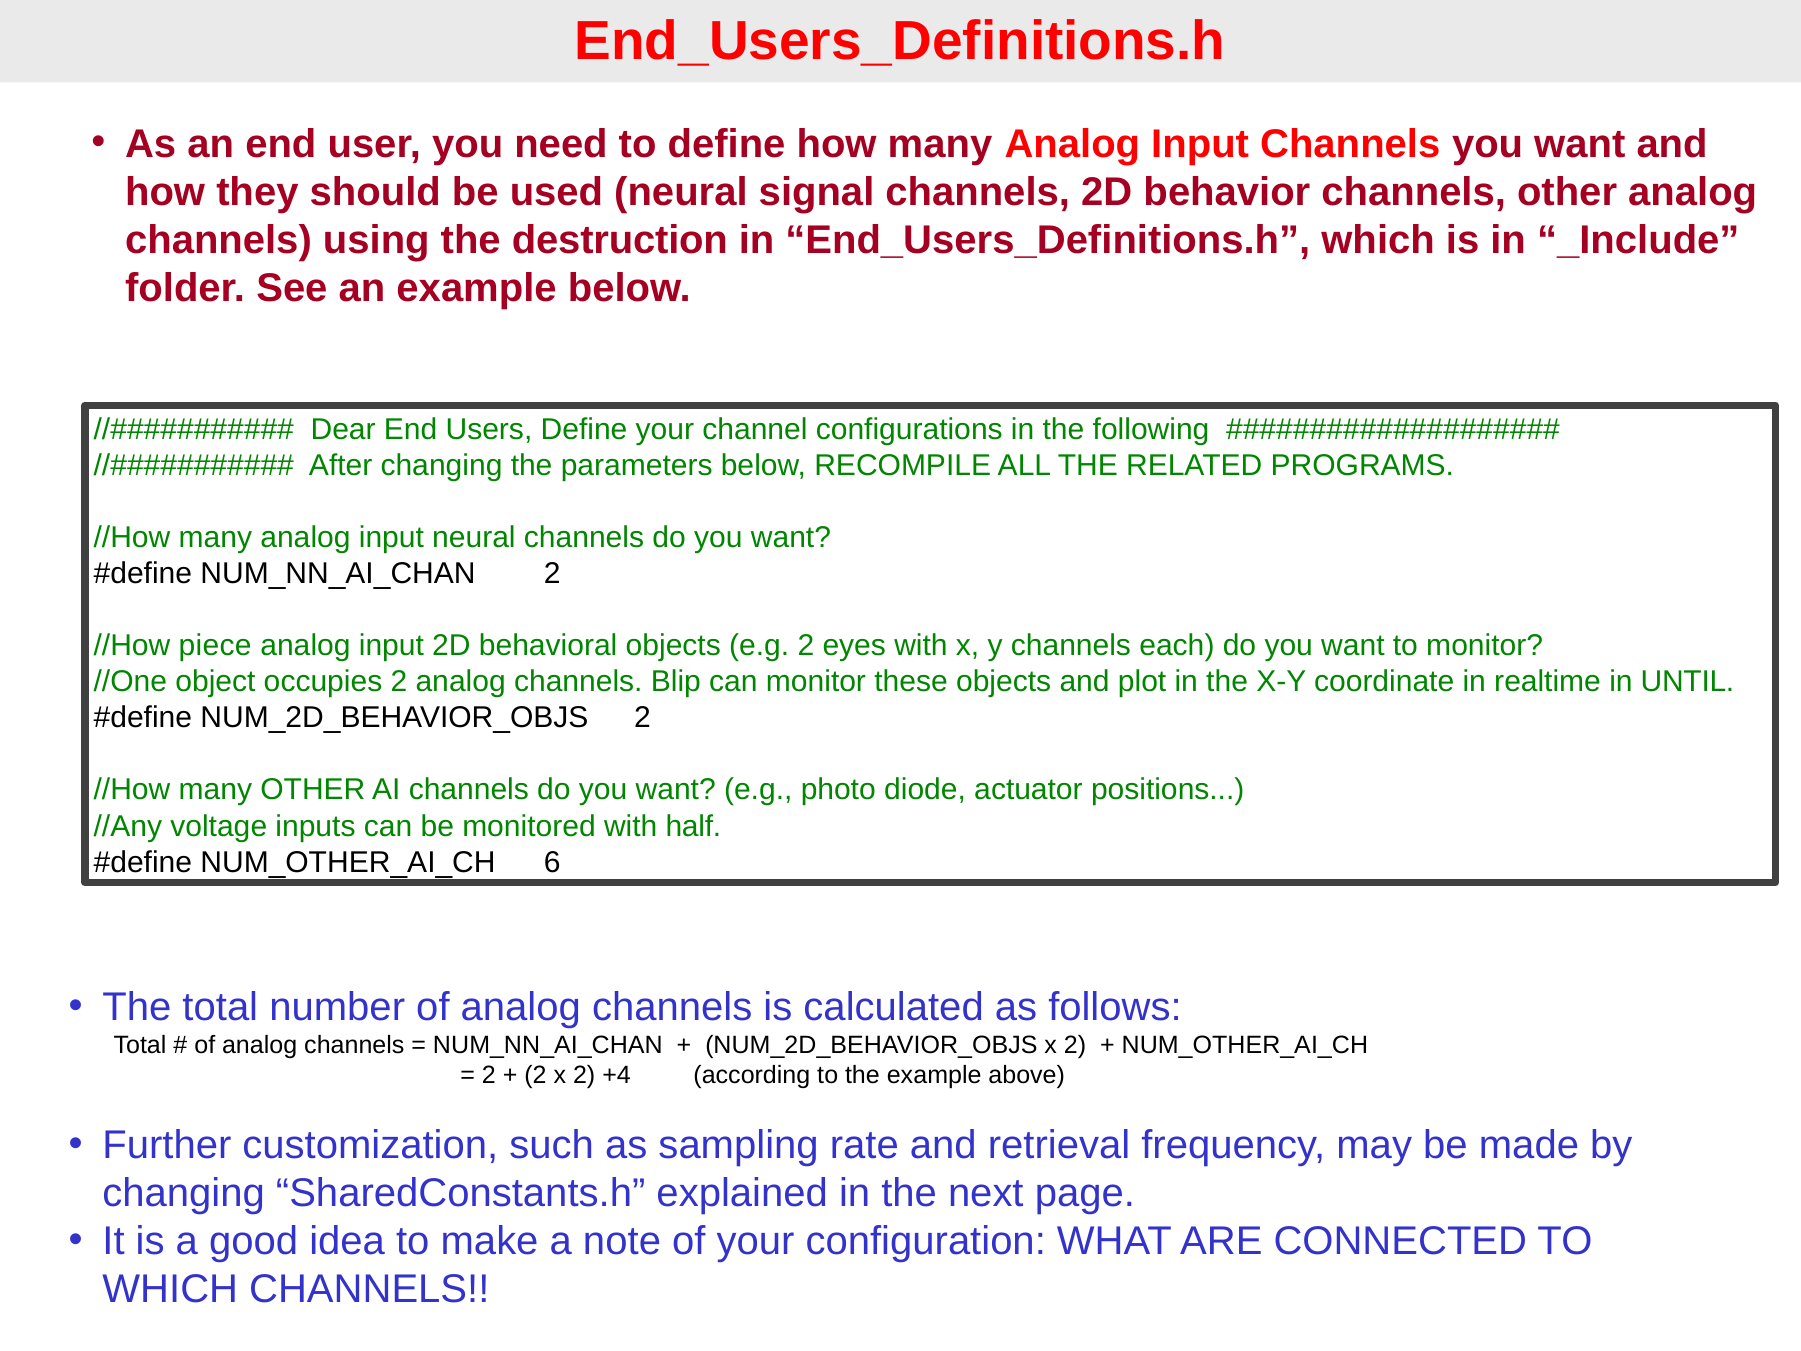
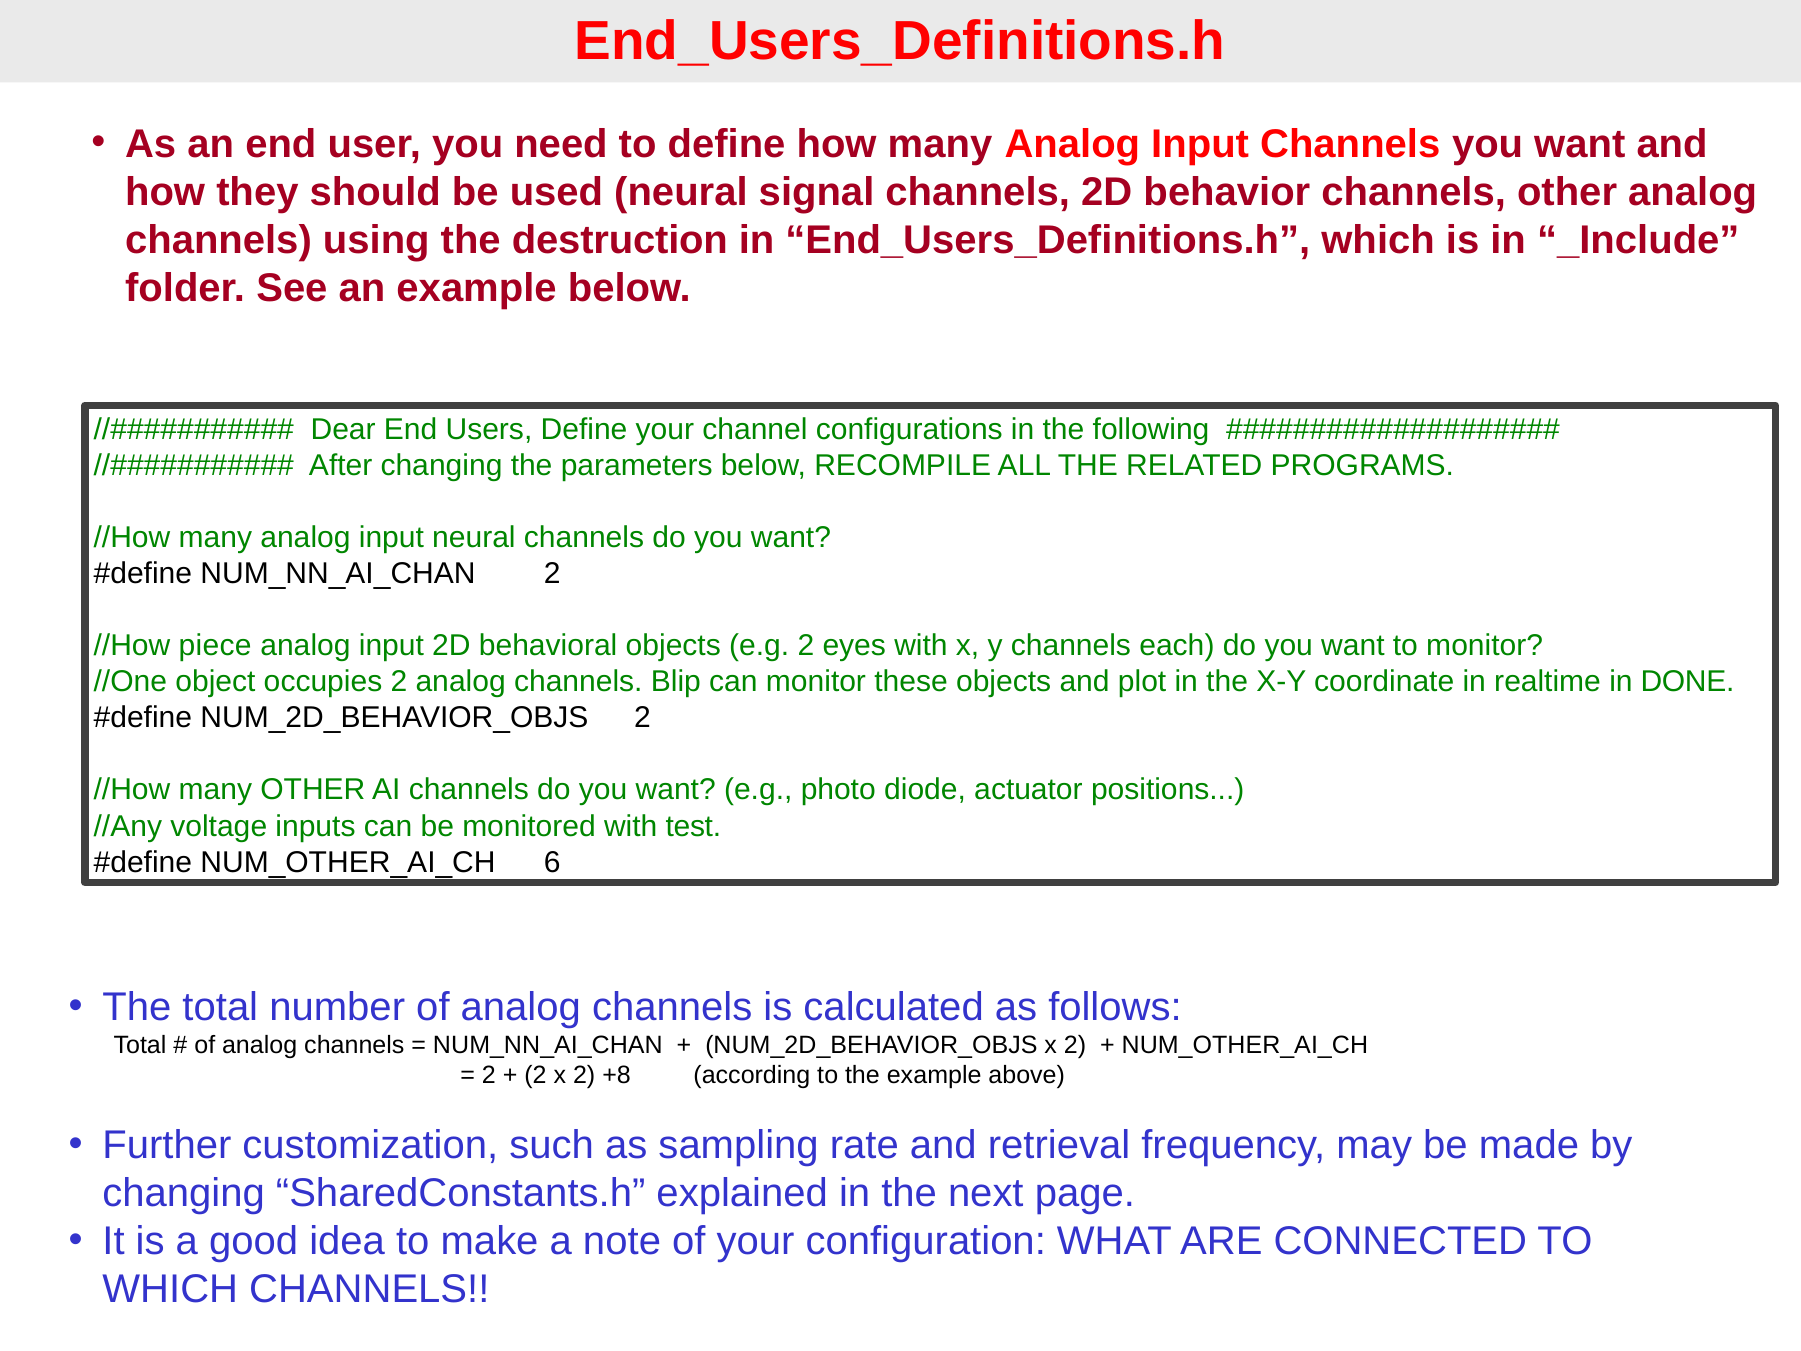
UNTIL: UNTIL -> DONE
half: half -> test
+4: +4 -> +8
